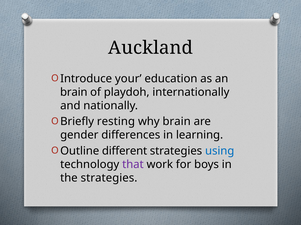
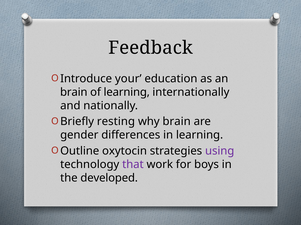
Auckland: Auckland -> Feedback
of playdoh: playdoh -> learning
different: different -> oxytocin
using colour: blue -> purple
the strategies: strategies -> developed
